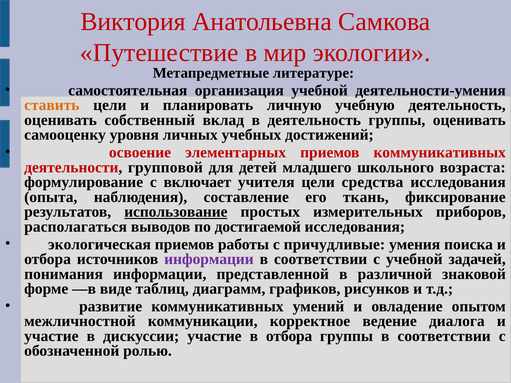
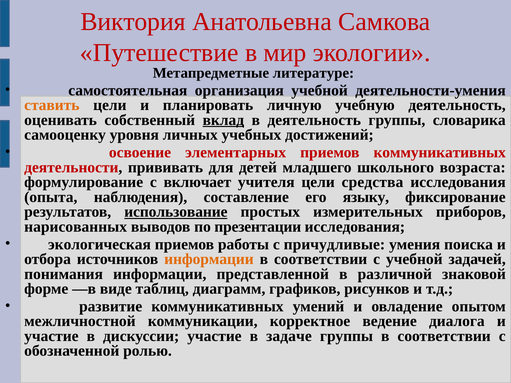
вклад underline: none -> present
группы оценивать: оценивать -> словарика
групповой: групповой -> прививать
ткань: ткань -> языку
располагаться: располагаться -> нарисованных
достигаемой: достигаемой -> презентации
информации at (209, 259) colour: purple -> orange
в отбора: отбора -> задаче
